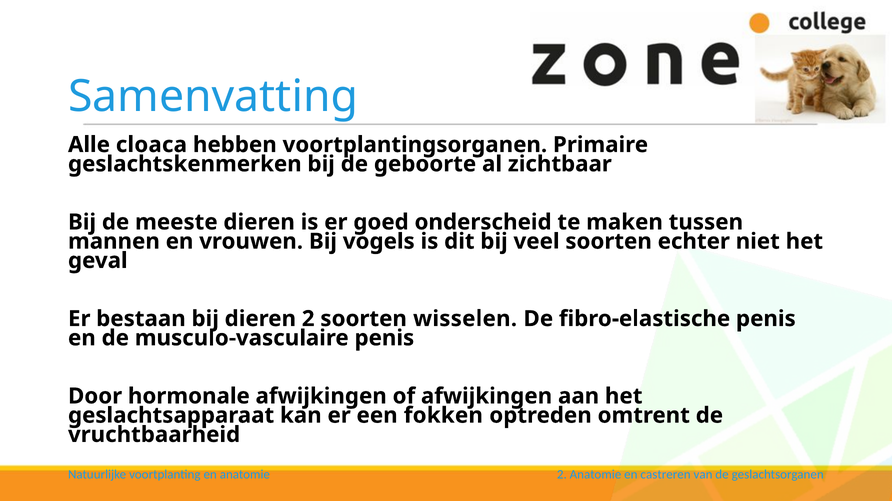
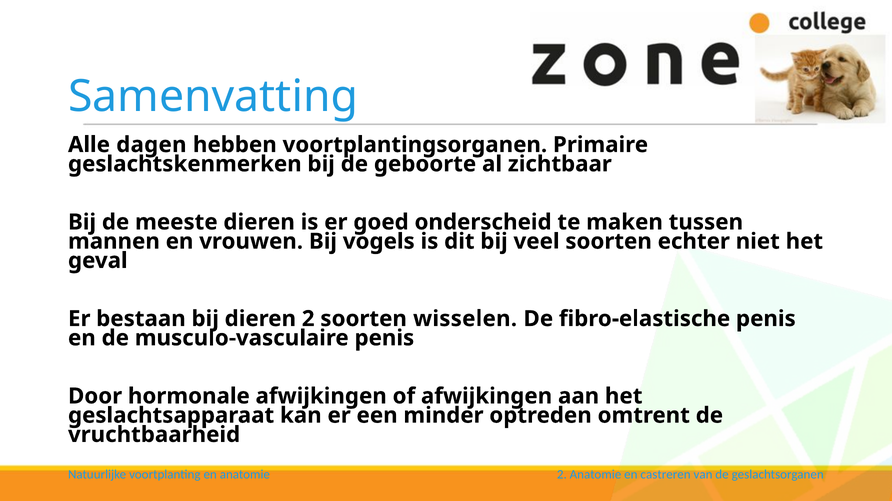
cloaca: cloaca -> dagen
fokken: fokken -> minder
